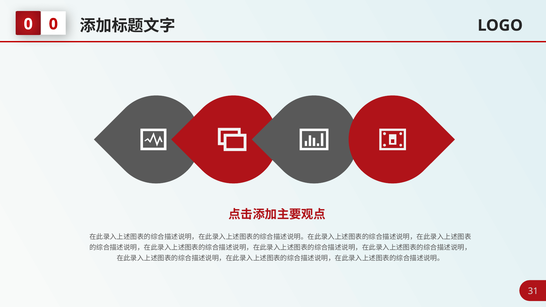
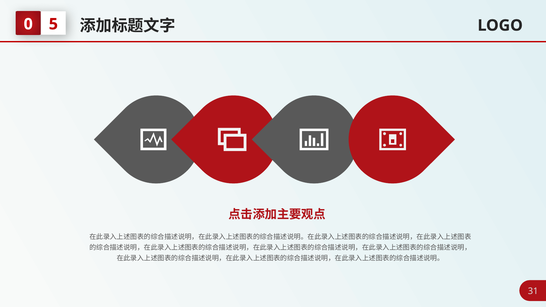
0 at (53, 24): 0 -> 5
